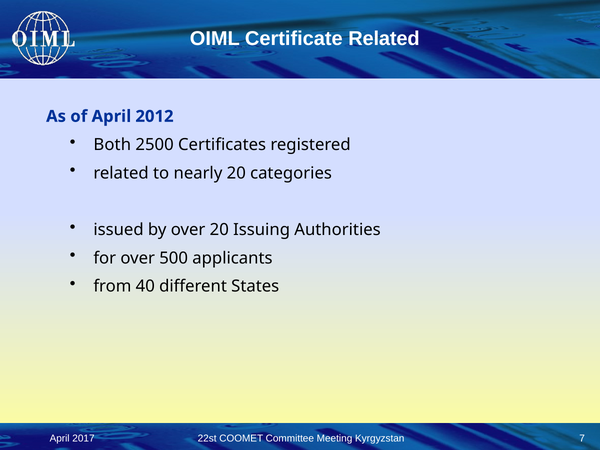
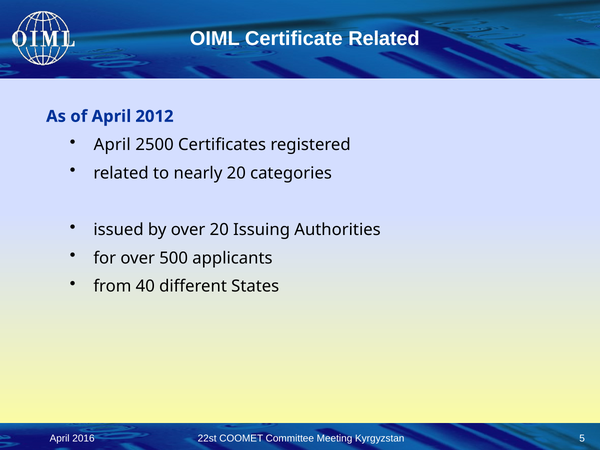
Both at (112, 145): Both -> April
2017: 2017 -> 2016
7: 7 -> 5
